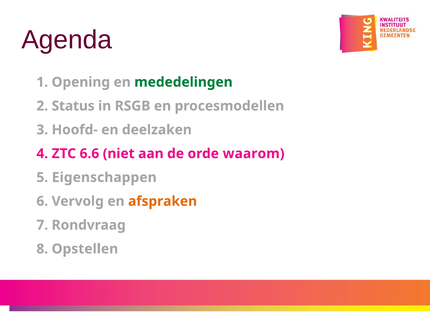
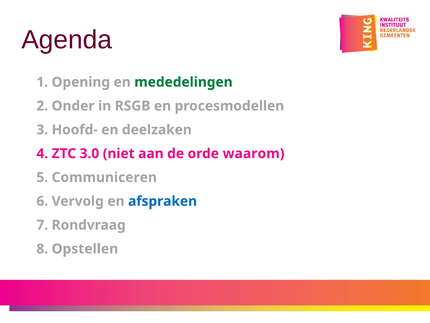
Status: Status -> Onder
6.6: 6.6 -> 3.0
Eigenschappen: Eigenschappen -> Communiceren
afspraken colour: orange -> blue
